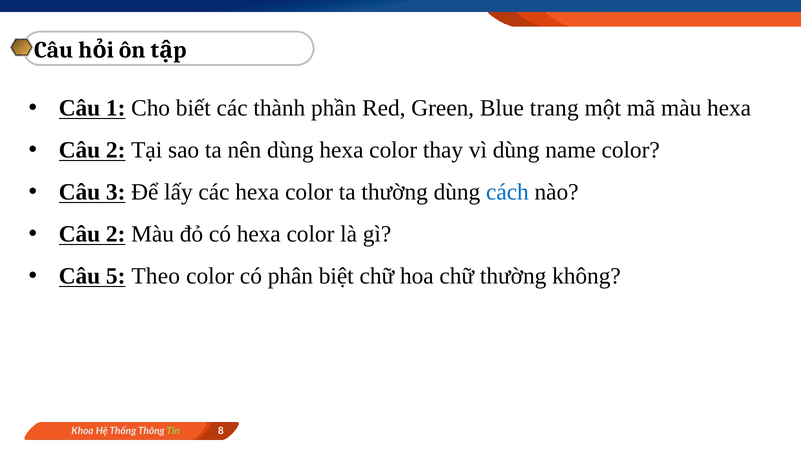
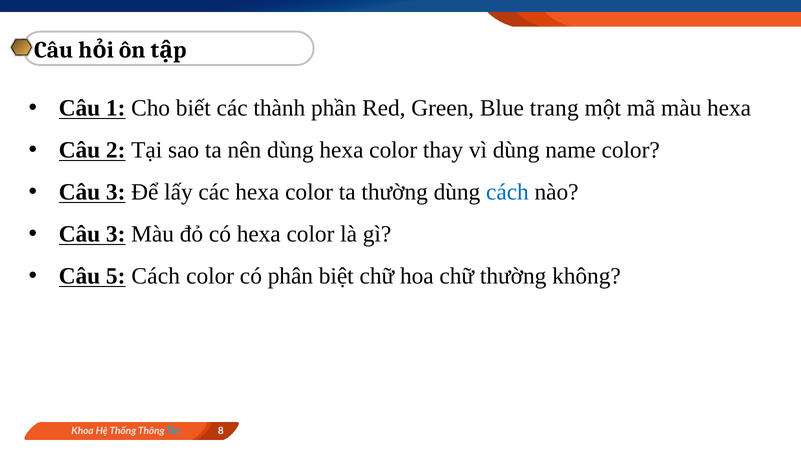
2 at (116, 235): 2 -> 3
5 Theo: Theo -> Cách
Tin colour: light green -> light blue
